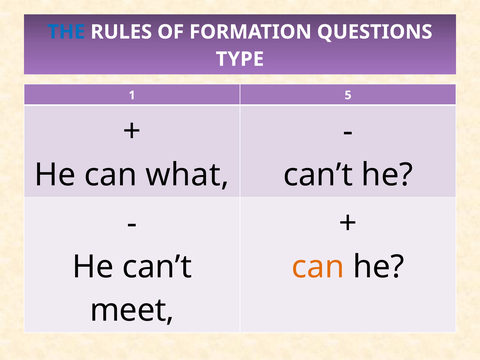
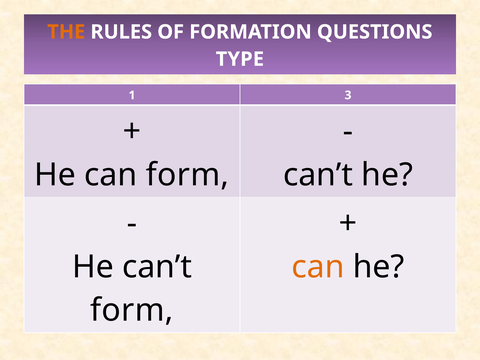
THE colour: blue -> orange
5: 5 -> 3
can what: what -> form
meet at (132, 310): meet -> form
